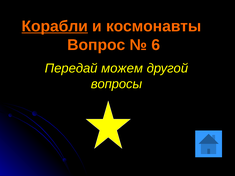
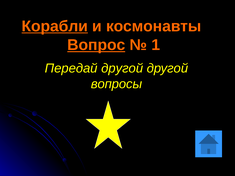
Вопрос underline: none -> present
6: 6 -> 1
Передай можем: можем -> другой
